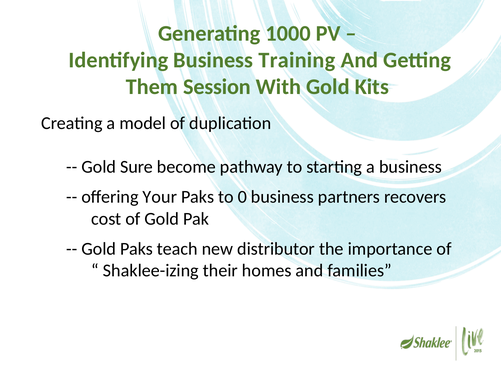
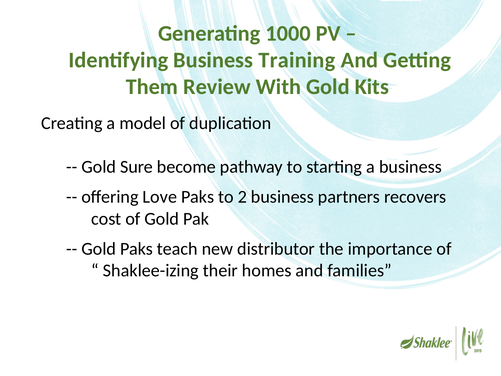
Session: Session -> Review
Your: Your -> Love
0: 0 -> 2
